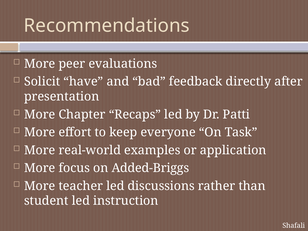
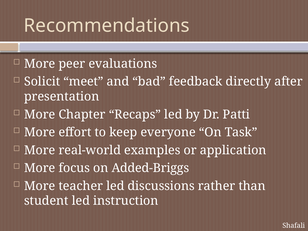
have: have -> meet
